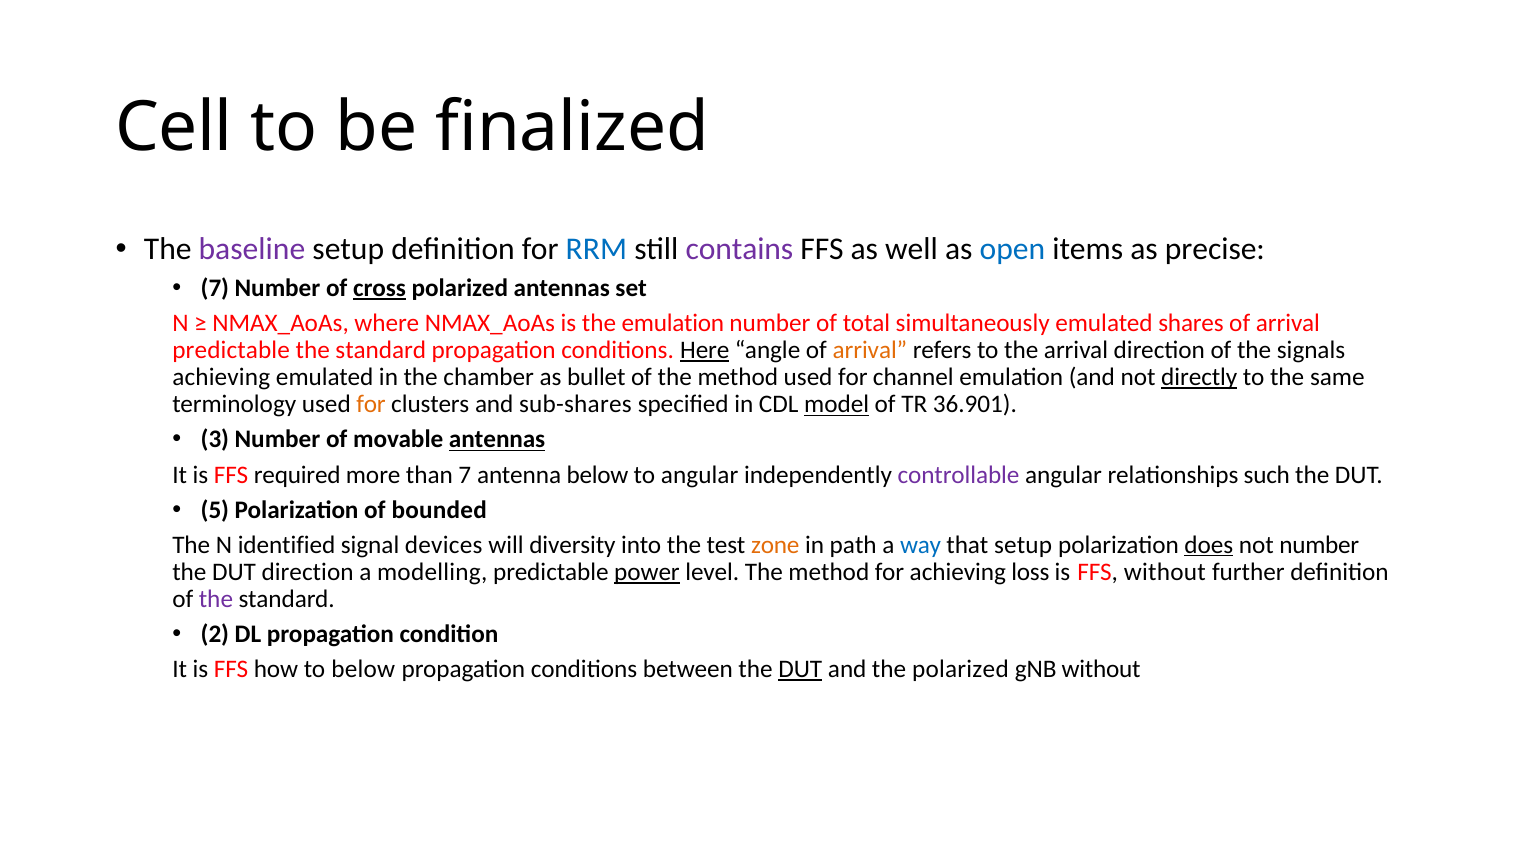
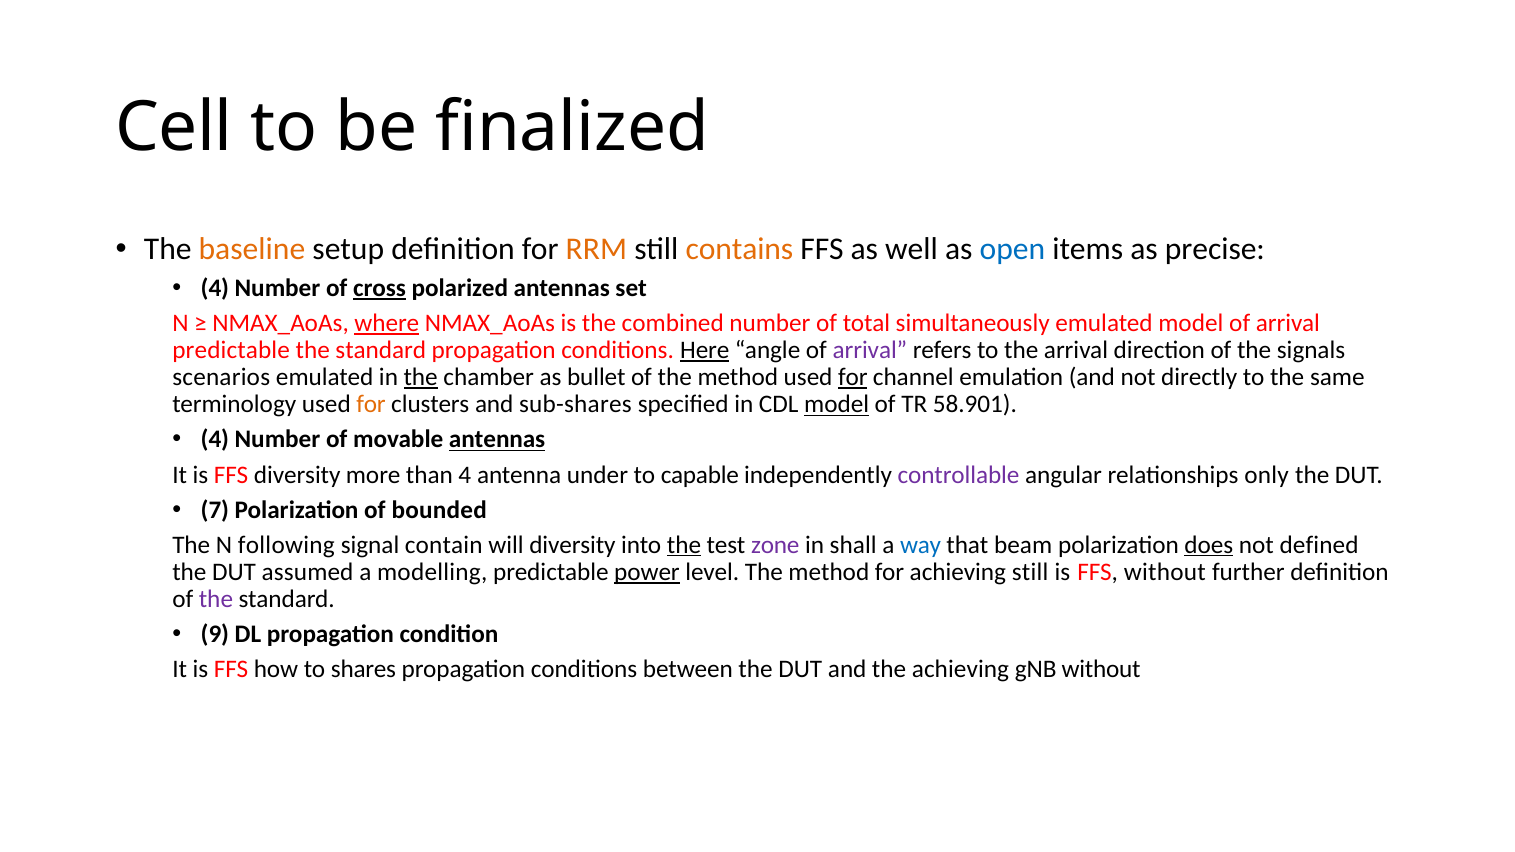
baseline colour: purple -> orange
RRM colour: blue -> orange
contains colour: purple -> orange
7 at (215, 288): 7 -> 4
where underline: none -> present
the emulation: emulation -> combined
emulated shares: shares -> model
arrival at (870, 350) colour: orange -> purple
achieving at (221, 377): achieving -> scenarios
the at (421, 377) underline: none -> present
for at (853, 377) underline: none -> present
directly underline: present -> none
36.901: 36.901 -> 58.901
3 at (215, 440): 3 -> 4
FFS required: required -> diversity
than 7: 7 -> 4
antenna below: below -> under
to angular: angular -> capable
such: such -> only
5: 5 -> 7
identified: identified -> following
devices: devices -> contain
the at (684, 545) underline: none -> present
zone colour: orange -> purple
path: path -> shall
that setup: setup -> beam
not number: number -> defined
DUT direction: direction -> assumed
achieving loss: loss -> still
2: 2 -> 9
to below: below -> shares
DUT at (800, 669) underline: present -> none
the polarized: polarized -> achieving
